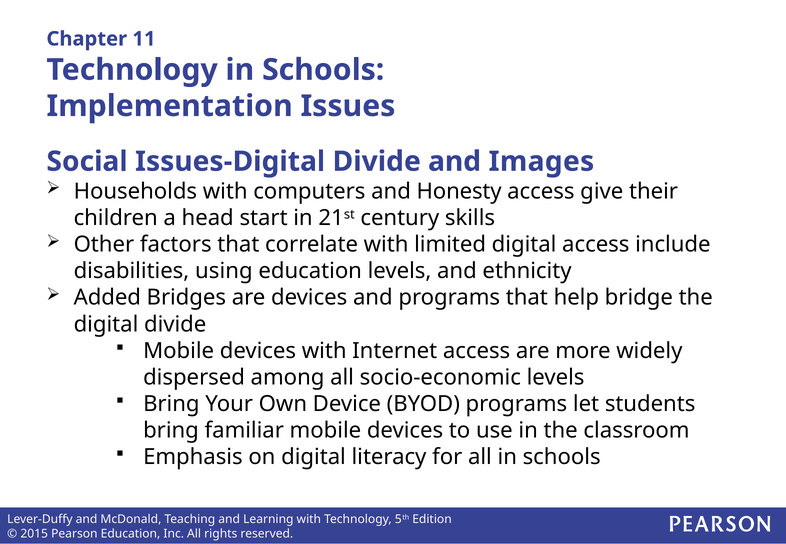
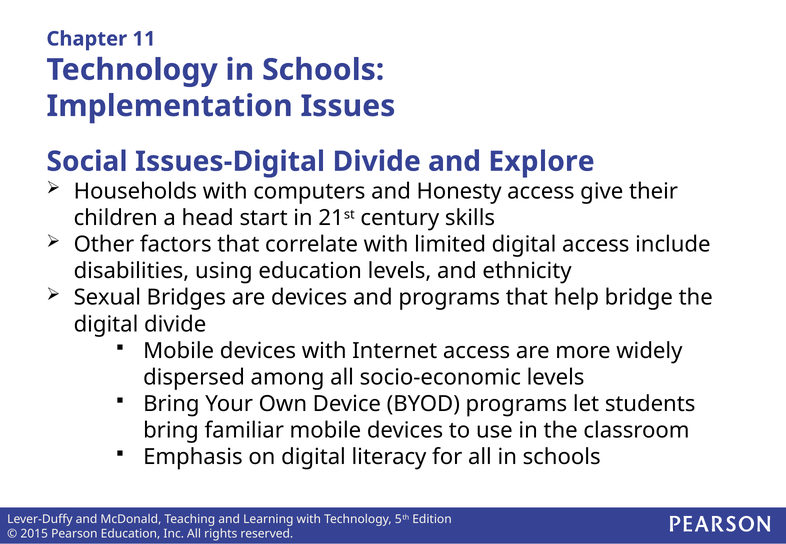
Images: Images -> Explore
Added: Added -> Sexual
